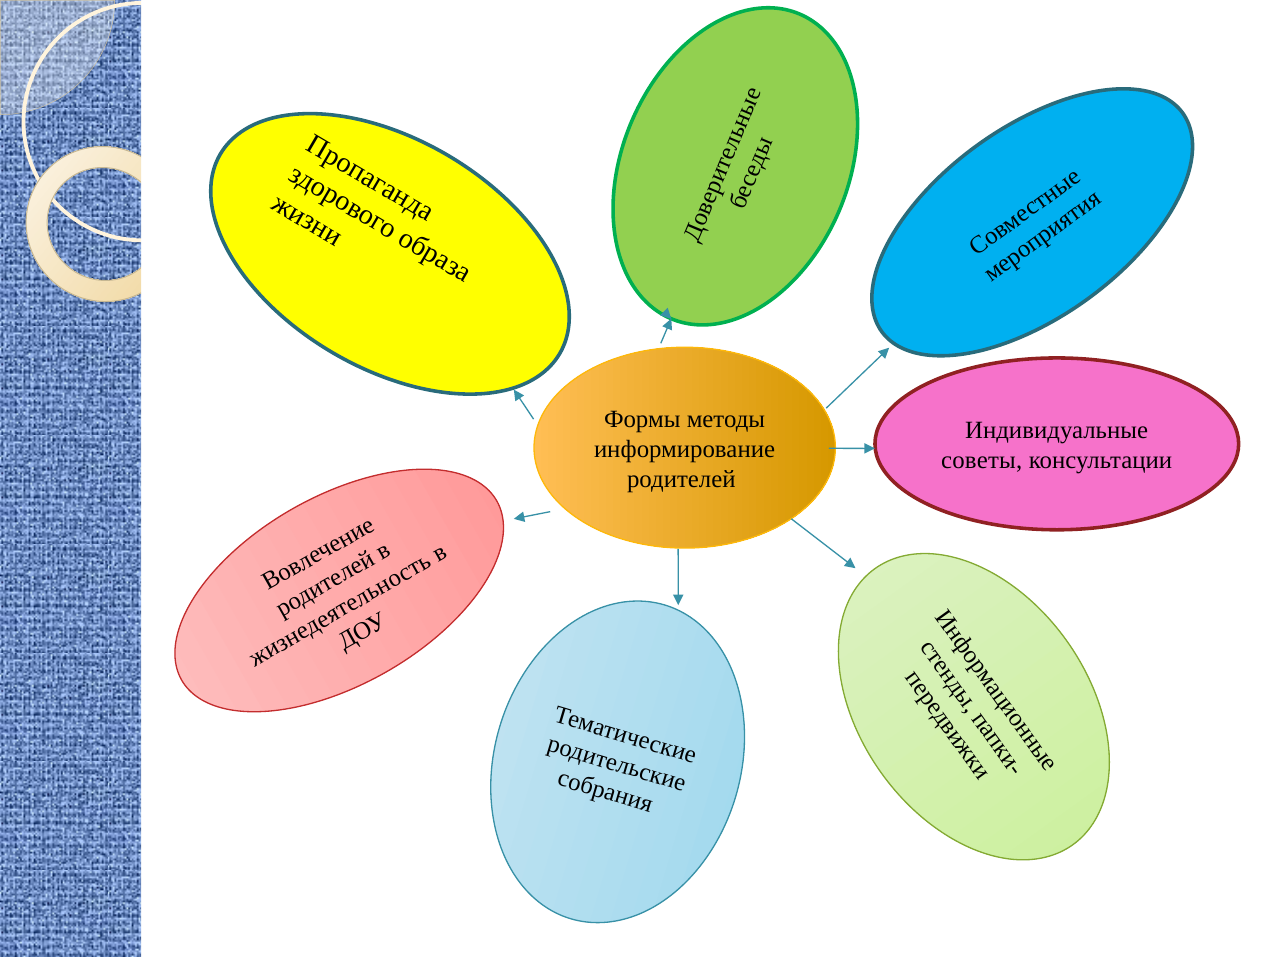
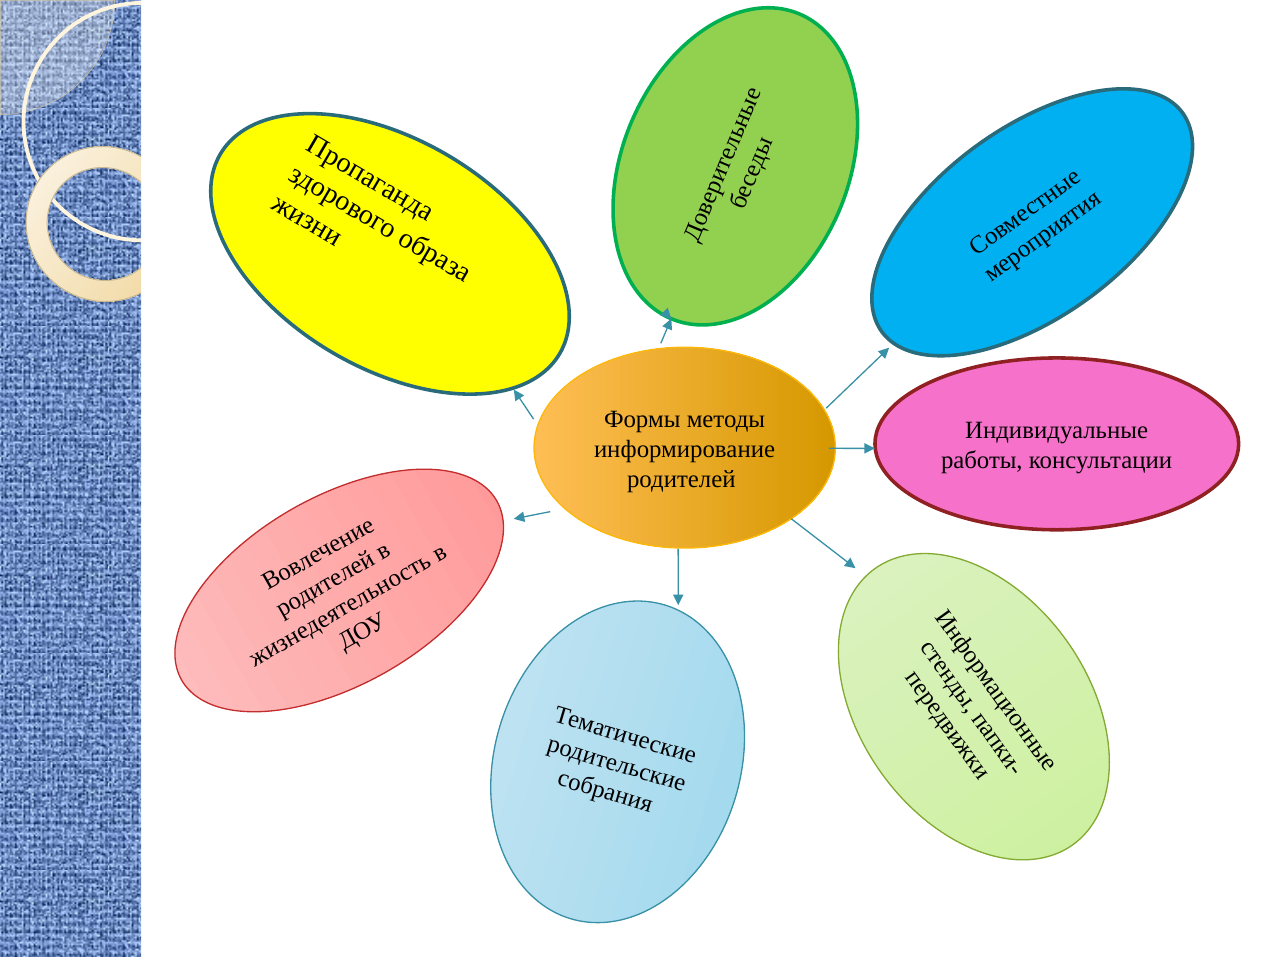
советы: советы -> работы
